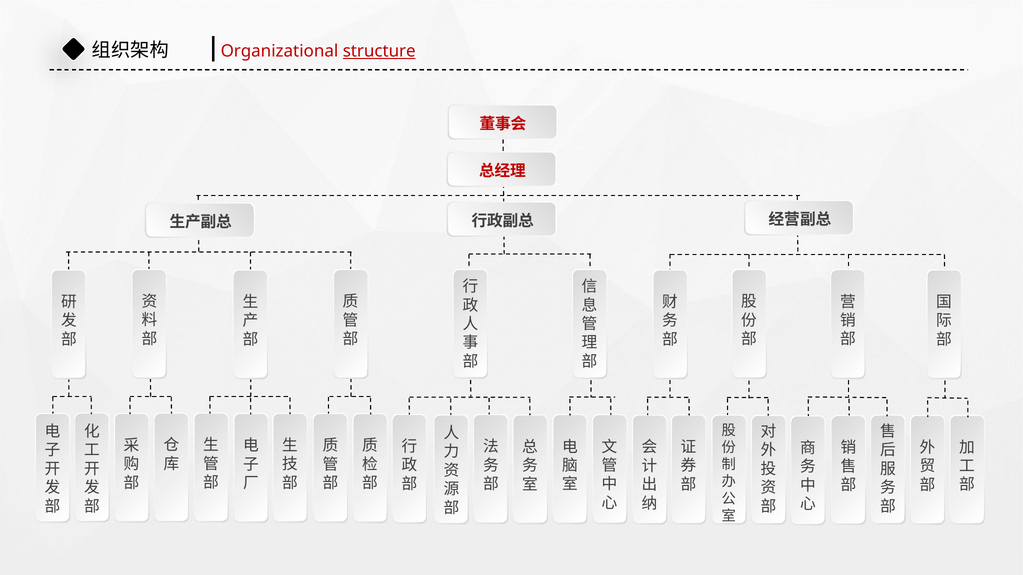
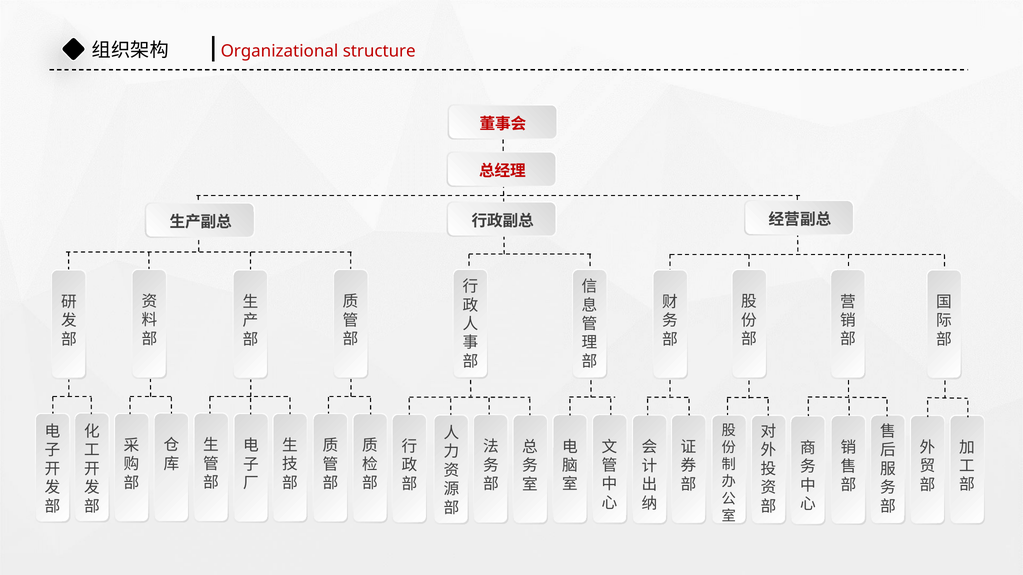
structure underline: present -> none
